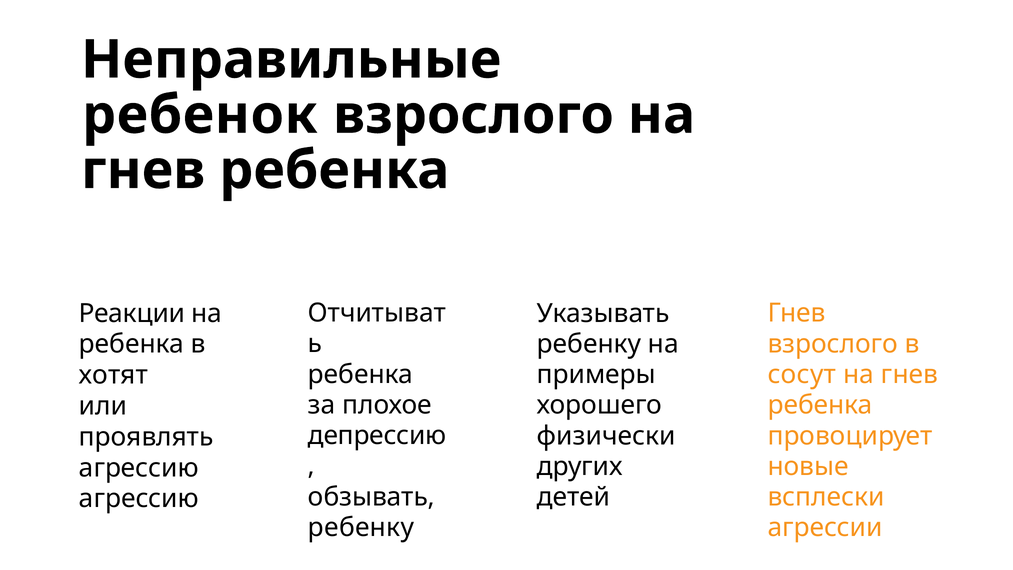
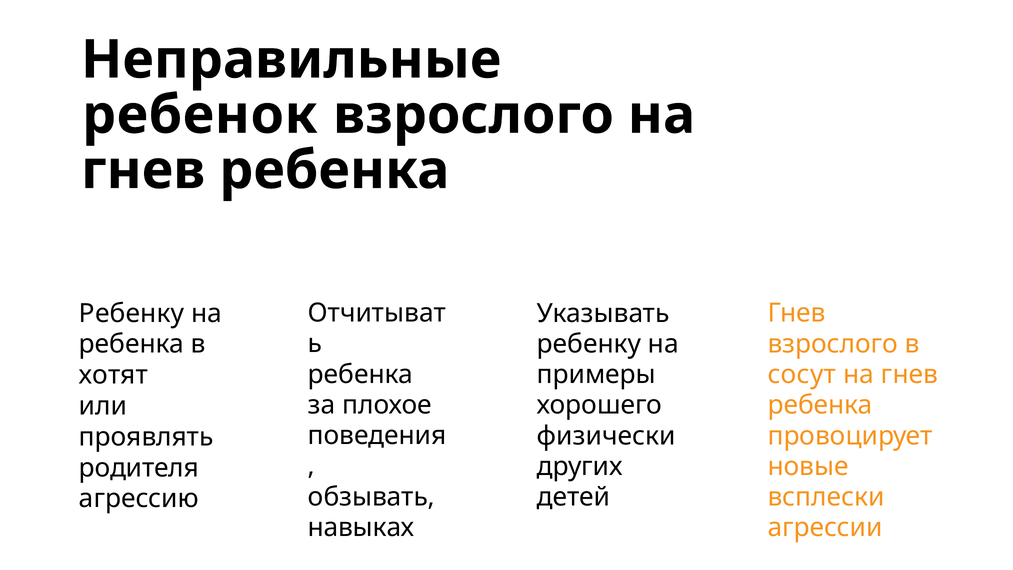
Реакции at (132, 313): Реакции -> Ребенку
депрессию: депрессию -> поведения
агрессию at (139, 468): агрессию -> родителя
ребенку at (361, 527): ребенку -> навыках
